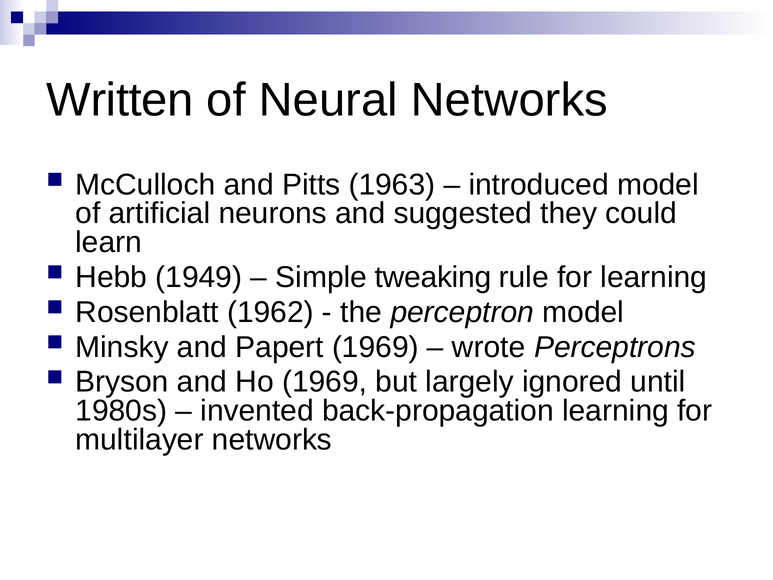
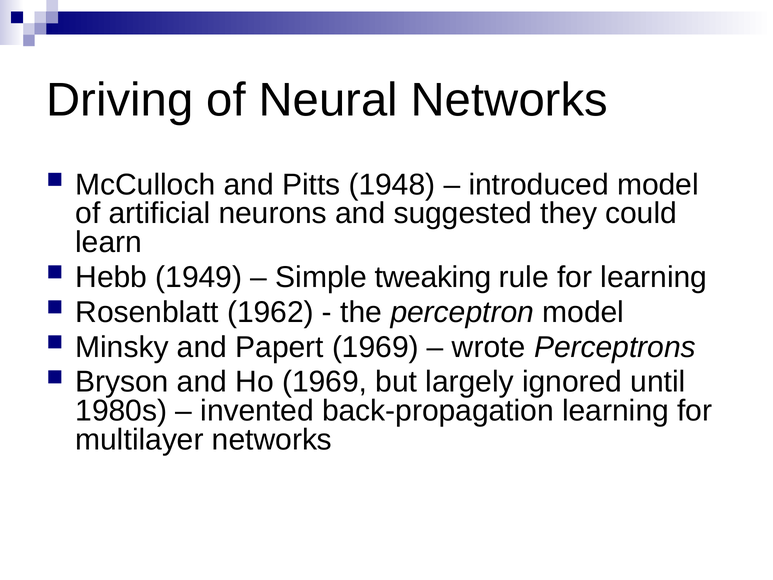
Written: Written -> Driving
1963: 1963 -> 1948
